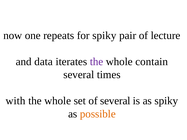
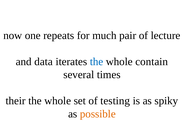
for spiky: spiky -> much
the at (97, 62) colour: purple -> blue
with: with -> their
of several: several -> testing
